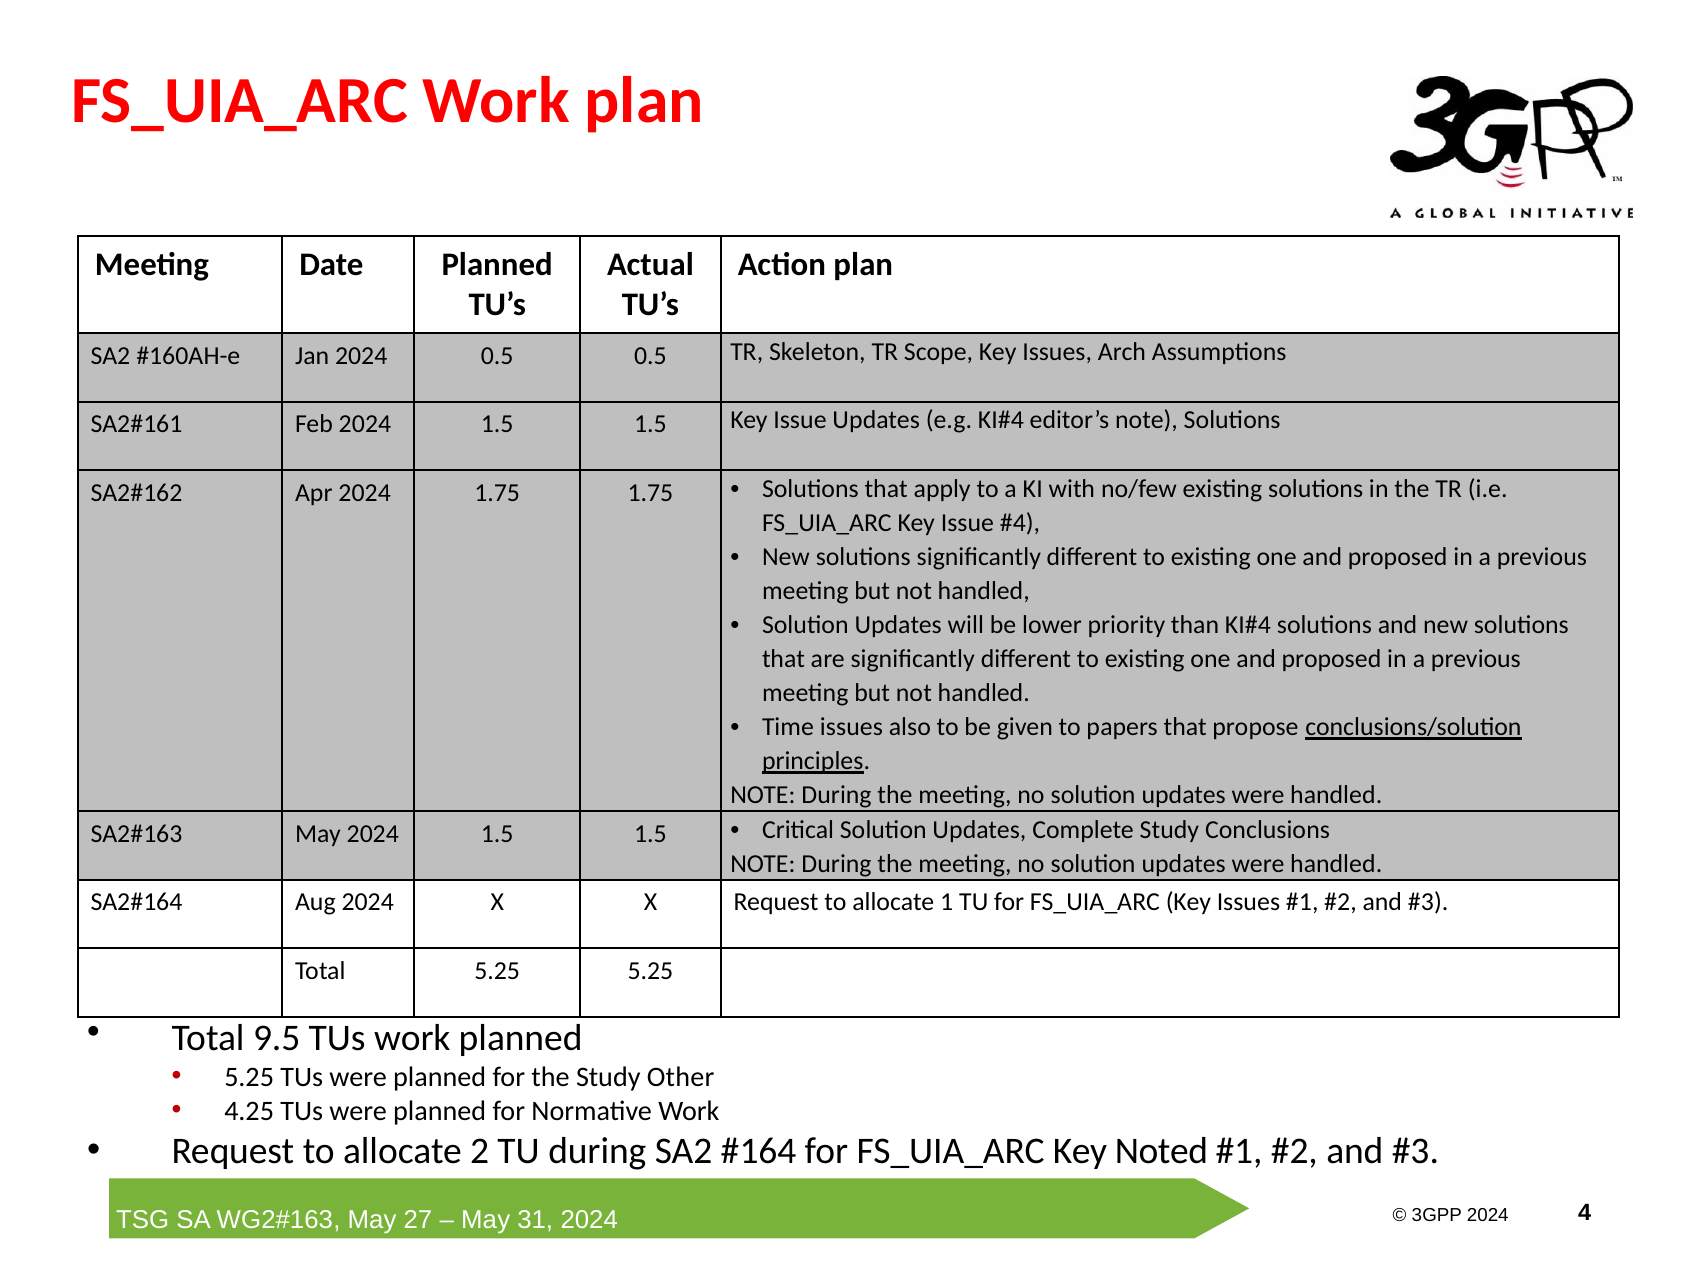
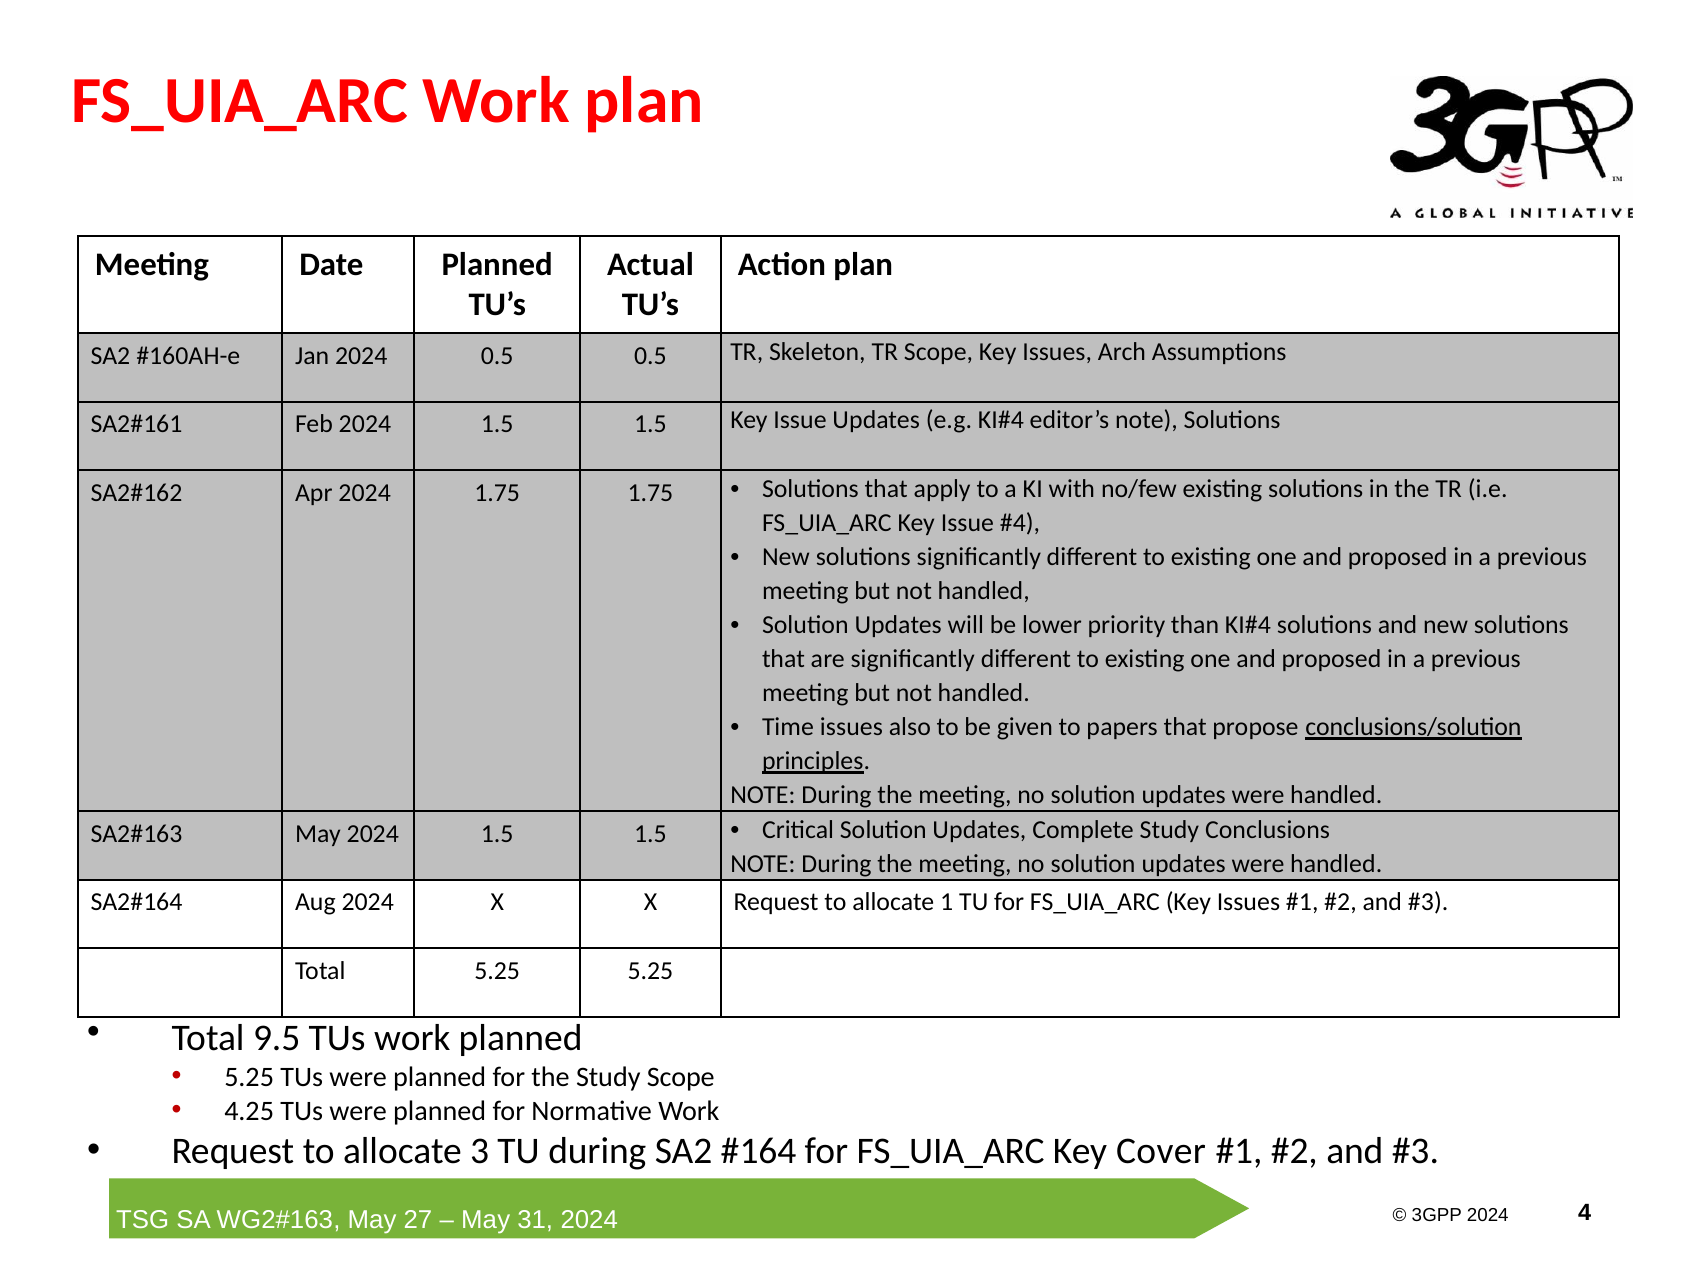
Study Other: Other -> Scope
2: 2 -> 3
Noted: Noted -> Cover
